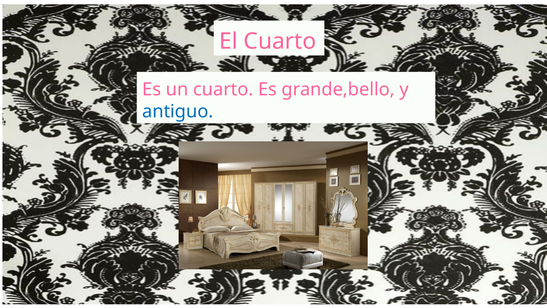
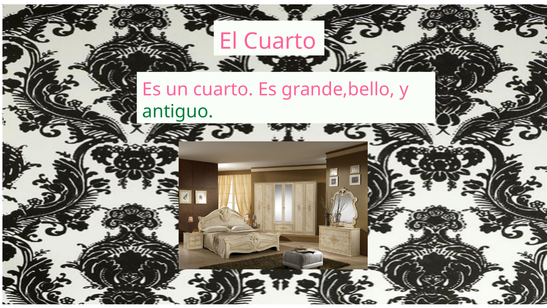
antiguo colour: blue -> green
